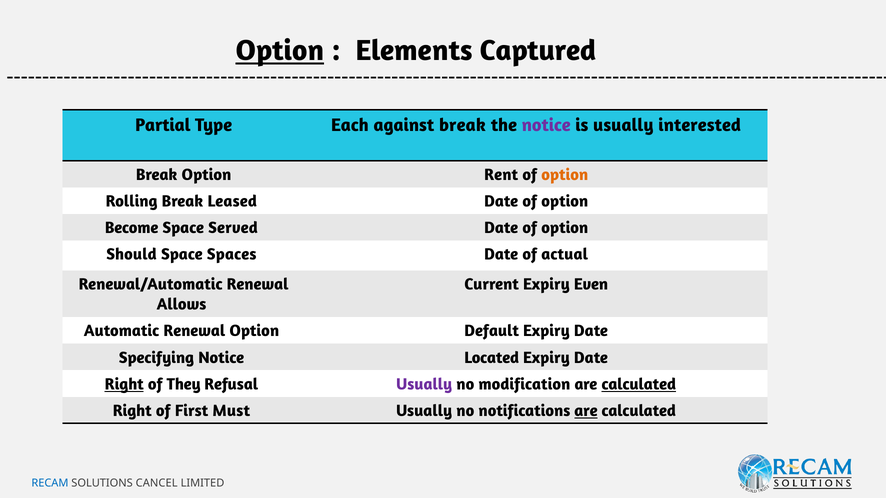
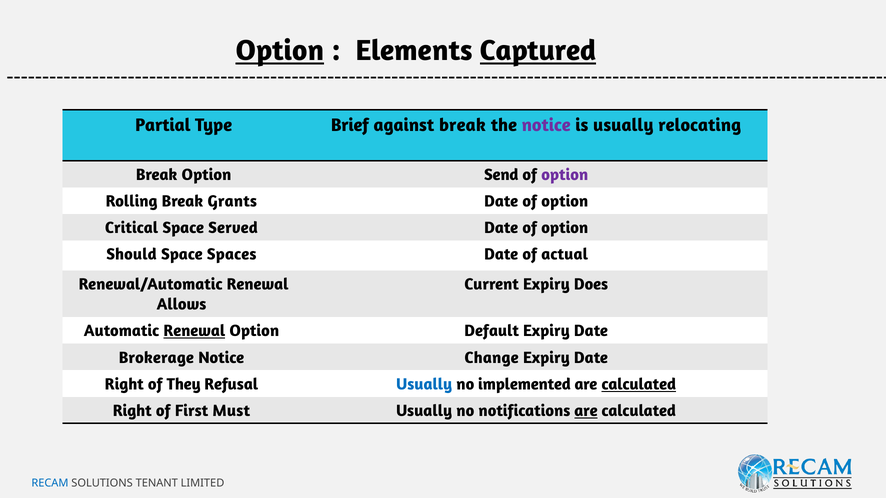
Captured underline: none -> present
Each: Each -> Brief
interested: interested -> relocating
Rent: Rent -> Send
option at (565, 175) colour: orange -> purple
Leased: Leased -> Grants
Become: Become -> Critical
Even: Even -> Does
Renewal at (194, 331) underline: none -> present
Specifying: Specifying -> Brokerage
Located: Located -> Change
Right at (124, 384) underline: present -> none
Usually at (424, 384) colour: purple -> blue
modification: modification -> implemented
CANCEL: CANCEL -> TENANT
